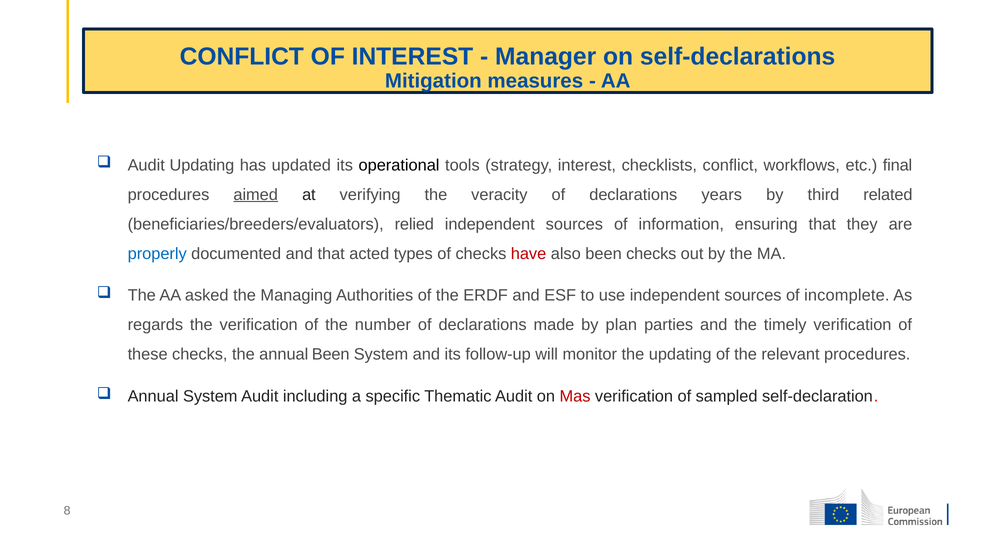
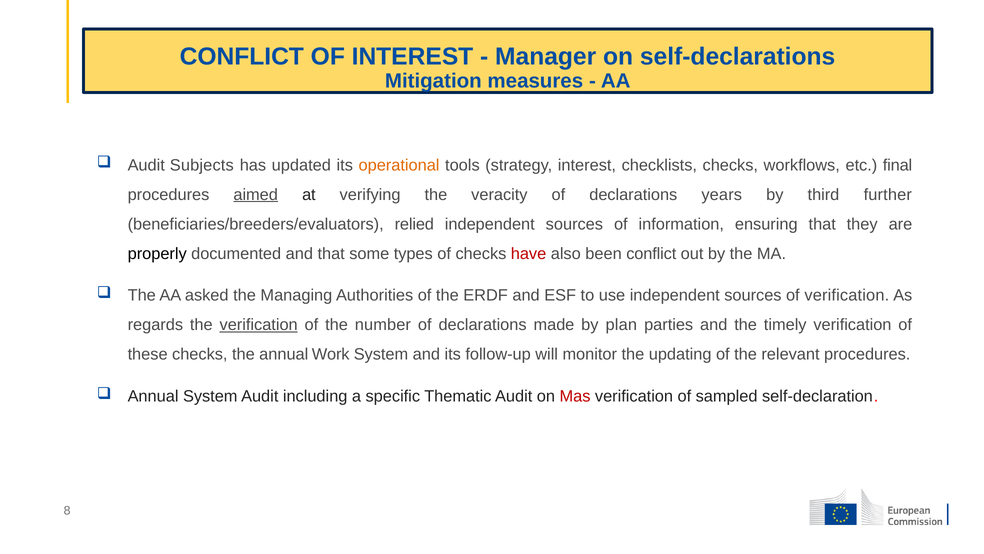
Audit Updating: Updating -> Subjects
operational colour: black -> orange
checklists conflict: conflict -> checks
related: related -> further
properly colour: blue -> black
acted: acted -> some
been checks: checks -> conflict
of incomplete: incomplete -> verification
verification at (259, 325) underline: none -> present
annual Been: Been -> Work
